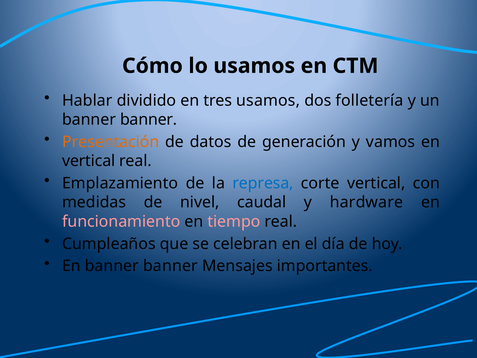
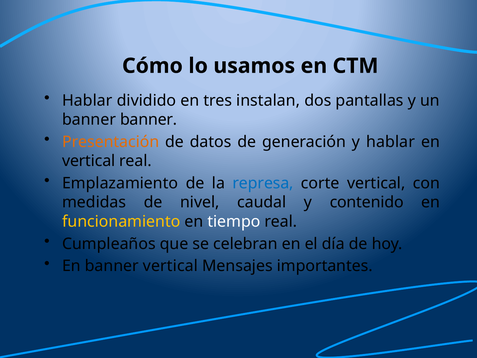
tres usamos: usamos -> instalan
folletería: folletería -> pantallas
y vamos: vamos -> hablar
hardware: hardware -> contenido
funcionamiento colour: pink -> yellow
tiempo colour: pink -> white
En banner banner: banner -> vertical
